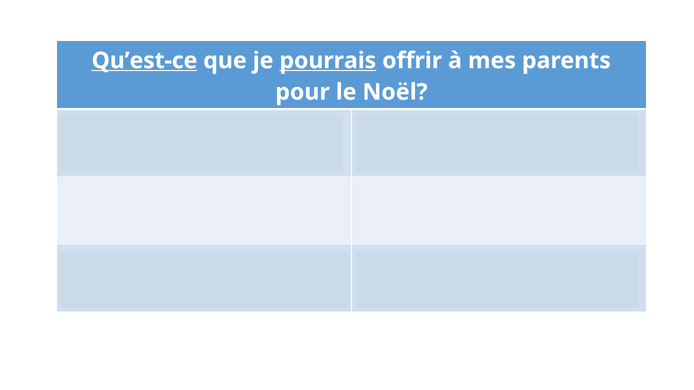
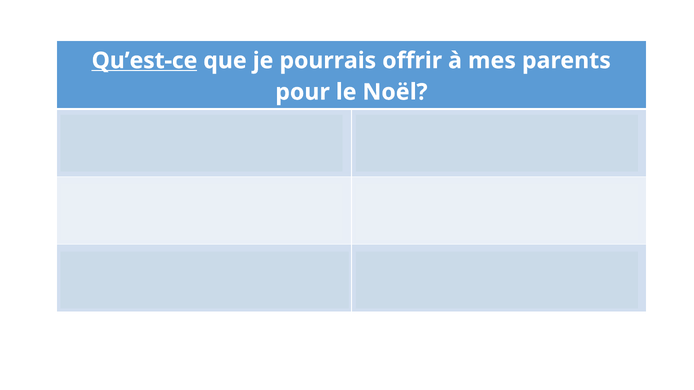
pourrais at (328, 61) underline: present -> none
